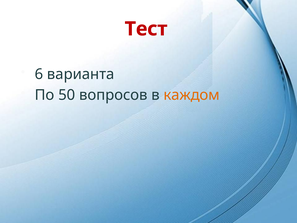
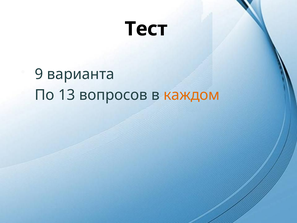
Тест colour: red -> black
6: 6 -> 9
50: 50 -> 13
